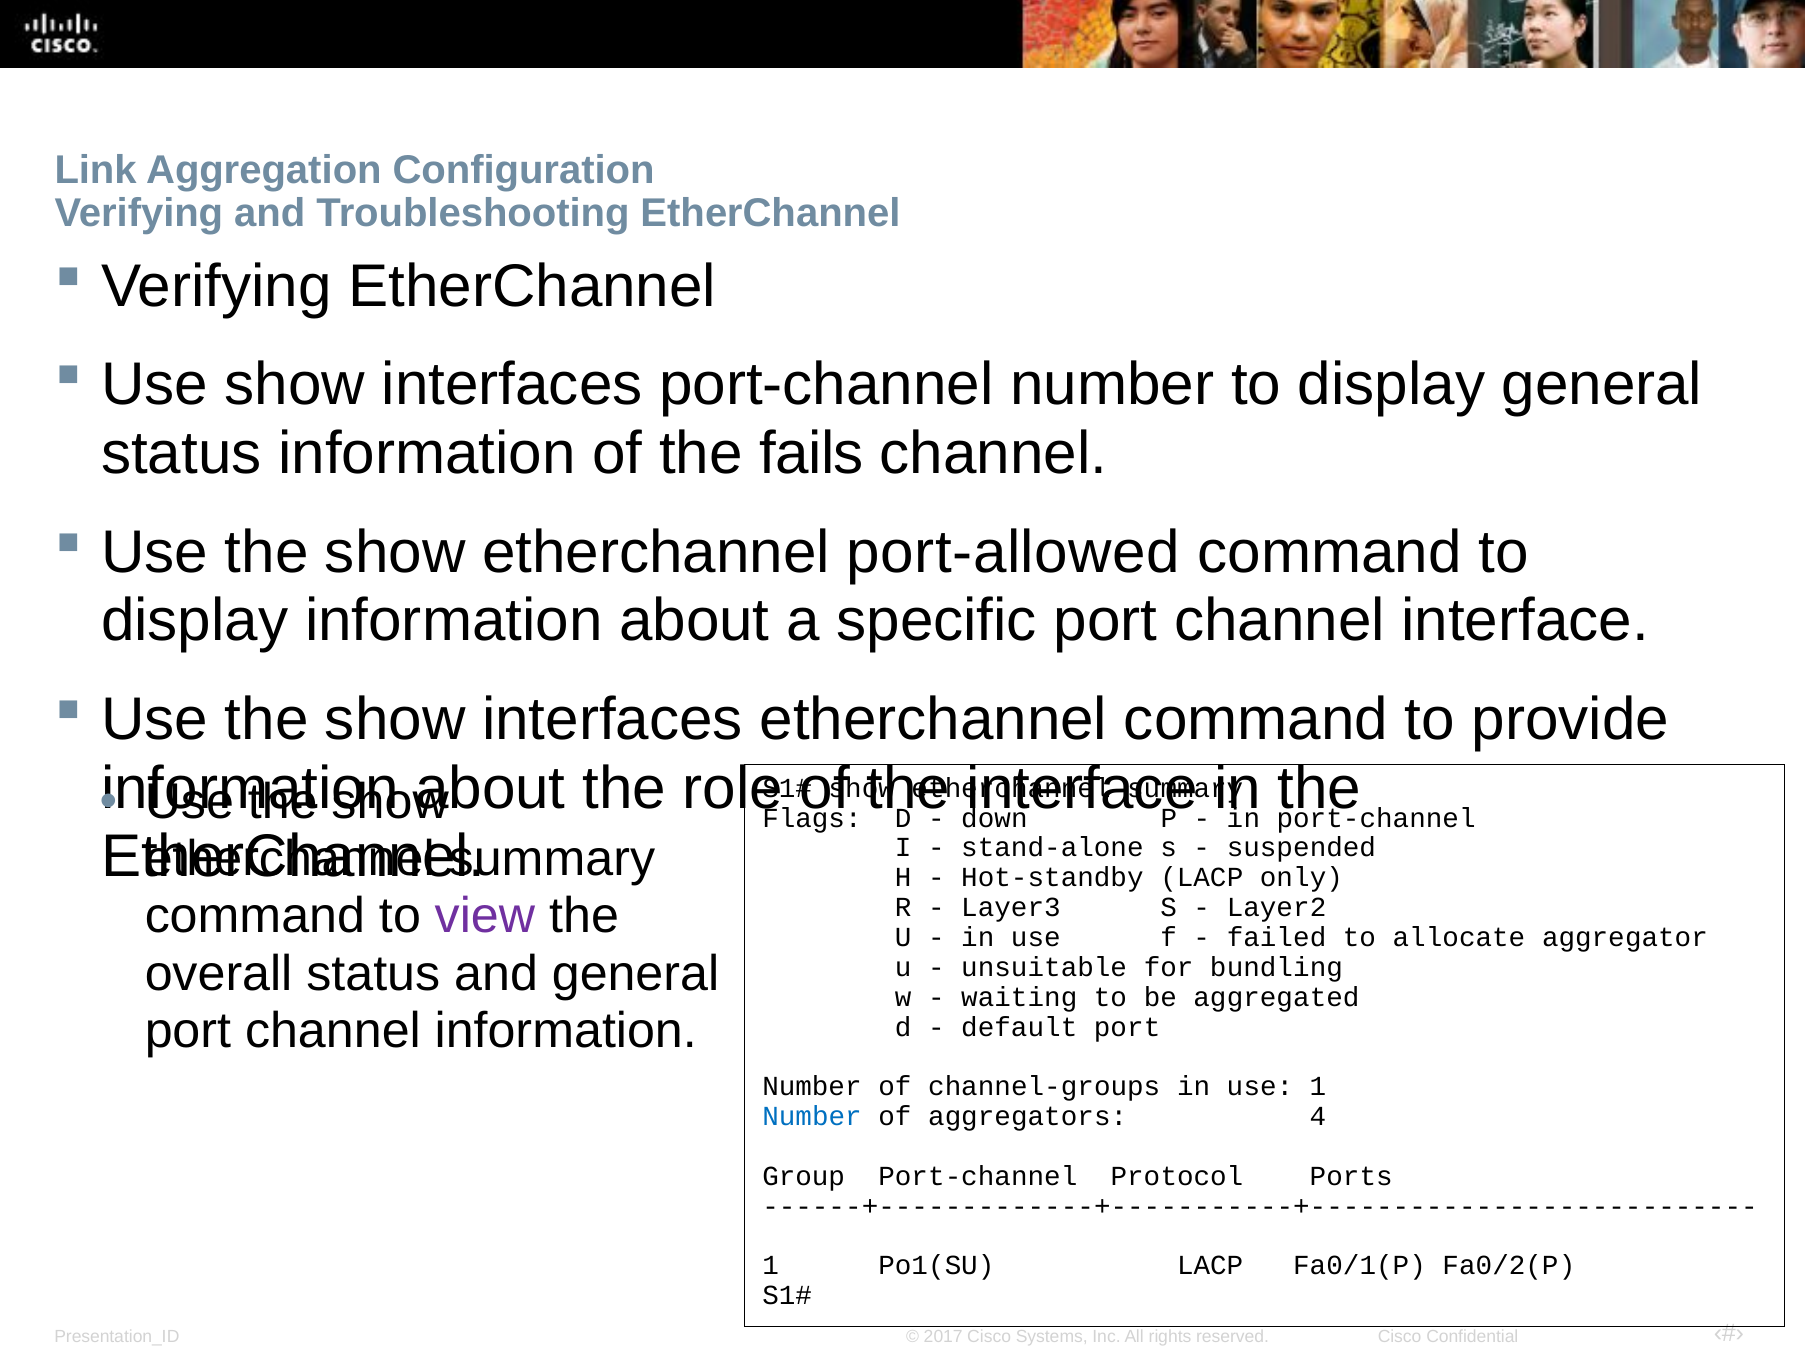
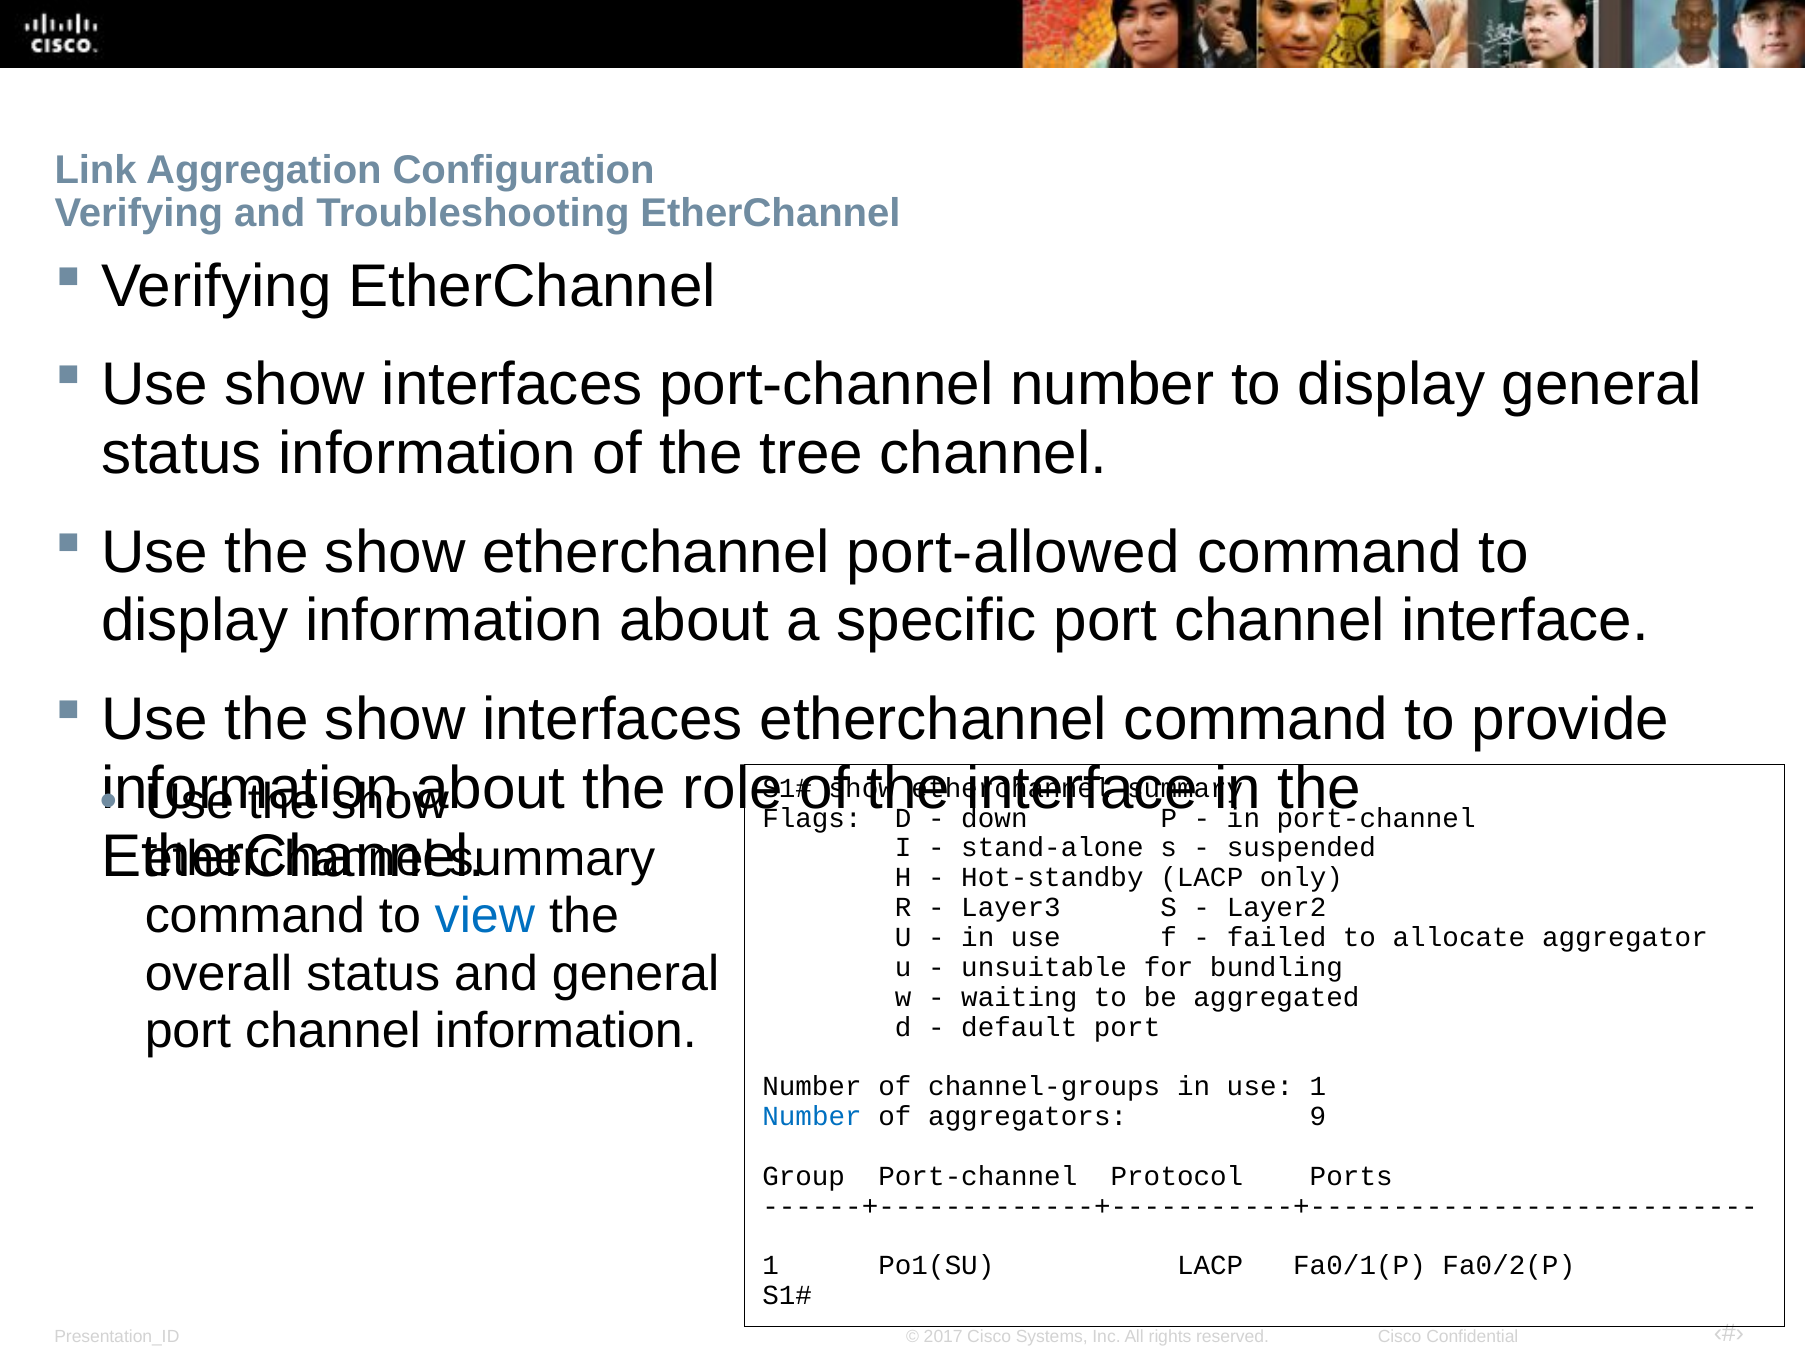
fails: fails -> tree
view colour: purple -> blue
4: 4 -> 9
